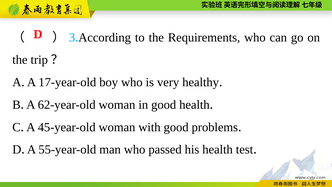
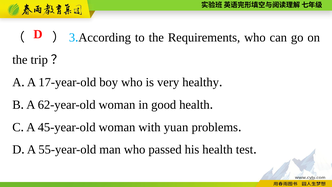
with good: good -> yuan
